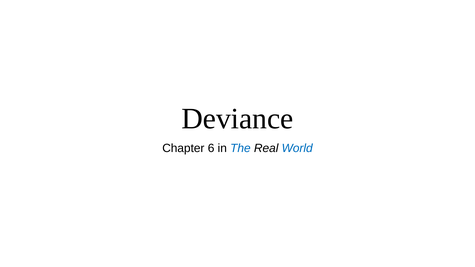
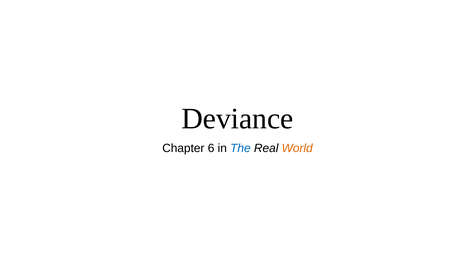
World colour: blue -> orange
